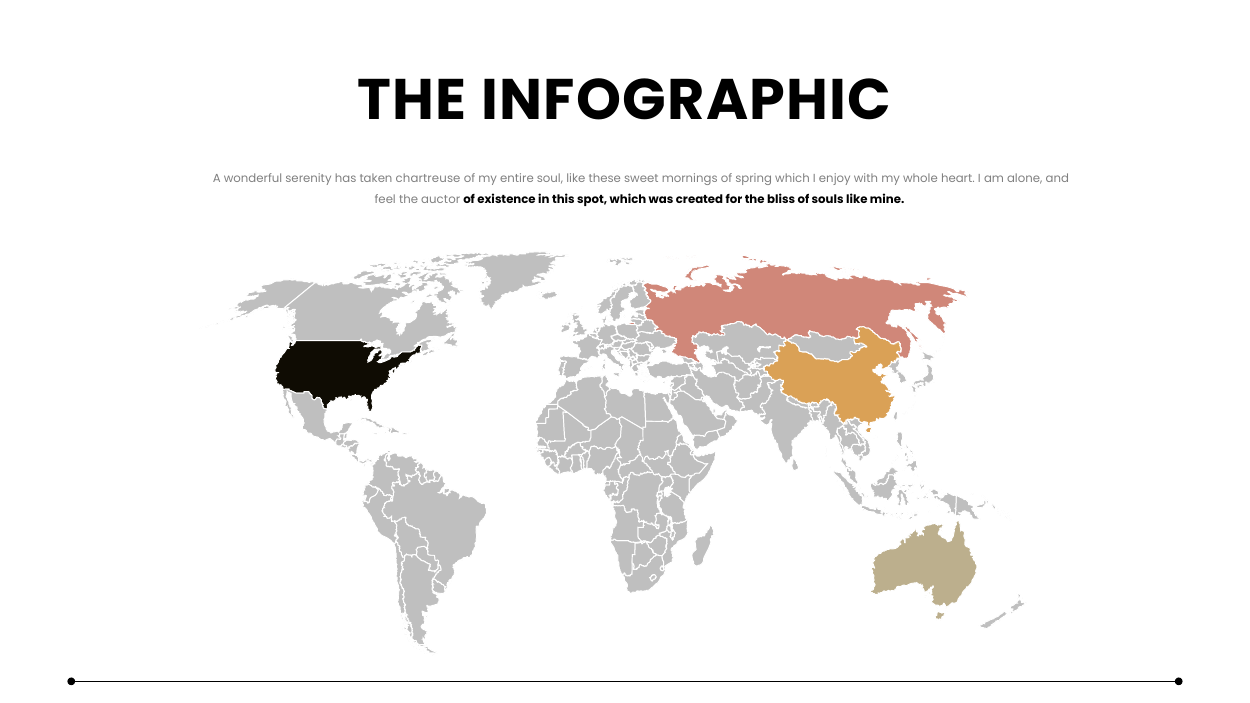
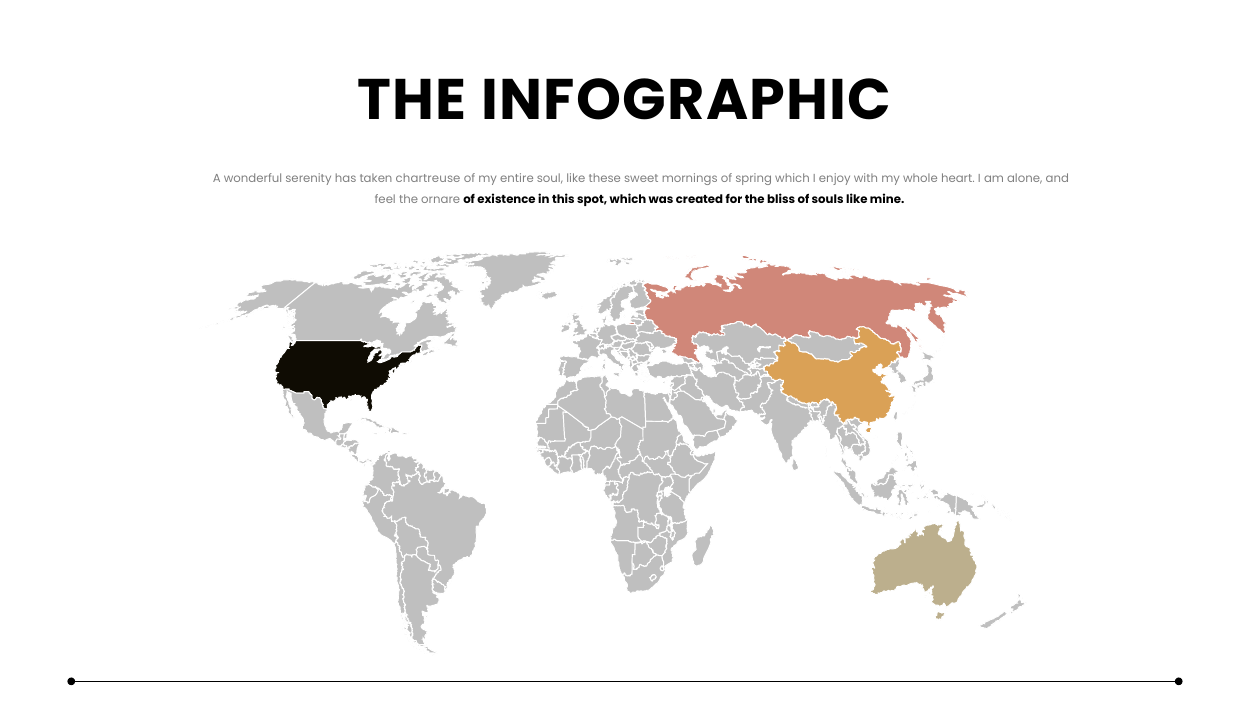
auctor: auctor -> ornare
